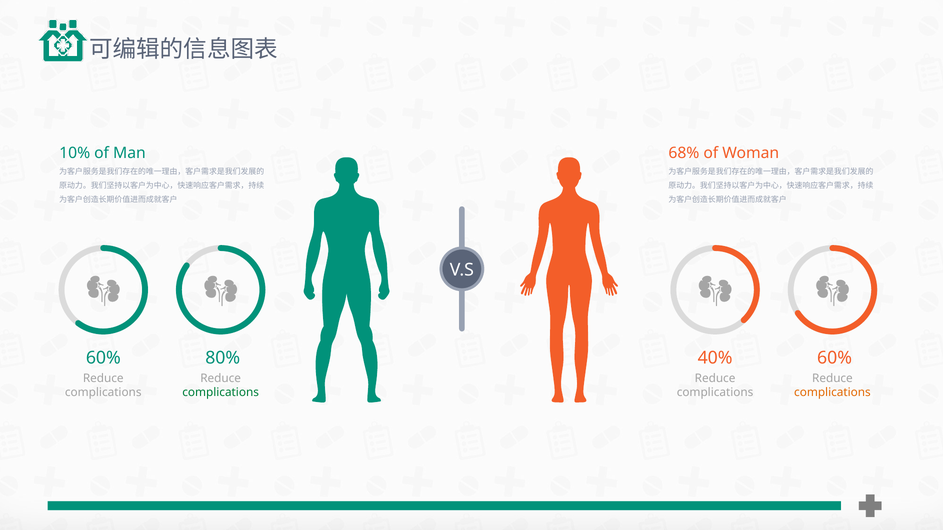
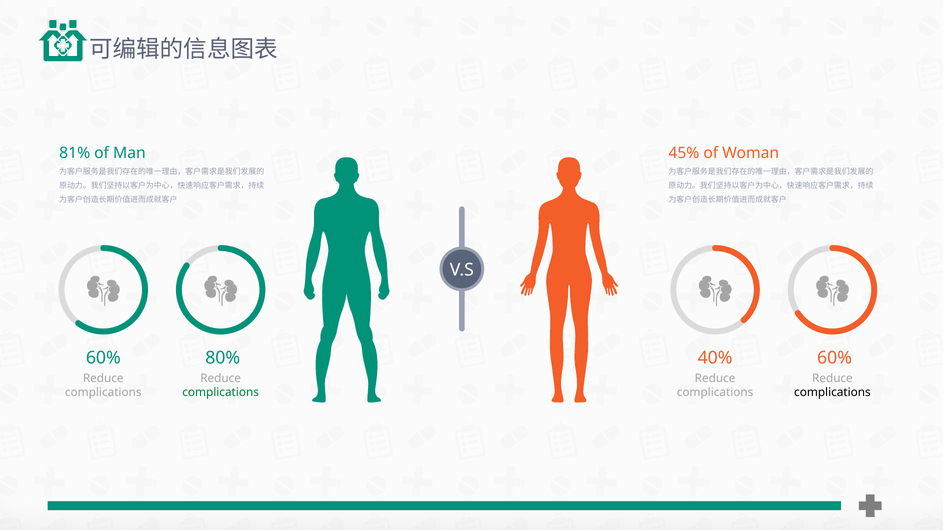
10%: 10% -> 81%
68%: 68% -> 45%
complications at (832, 393) colour: orange -> black
